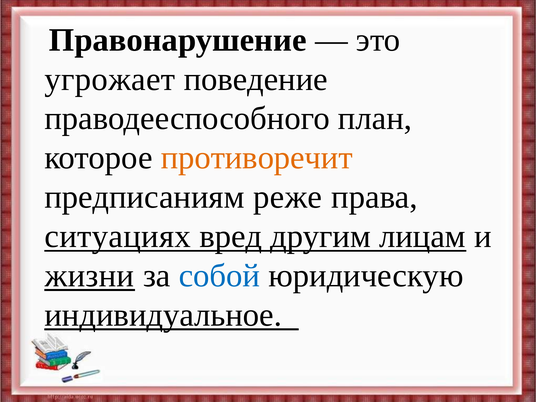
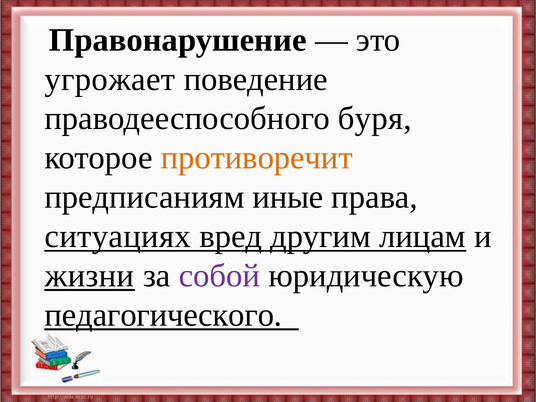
план: план -> буря
реже: реже -> иные
собой colour: blue -> purple
индивидуальное: индивидуальное -> педагогического
